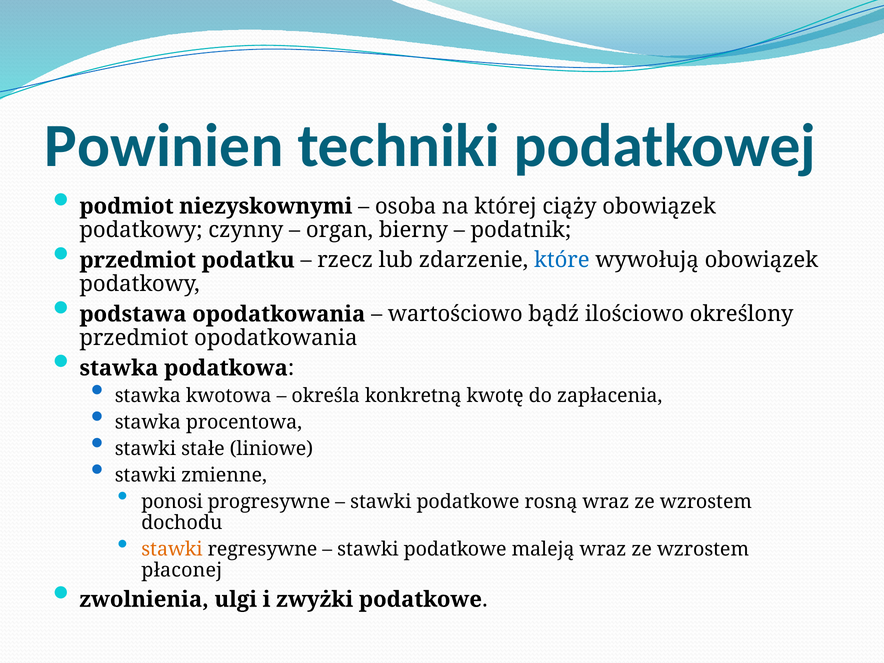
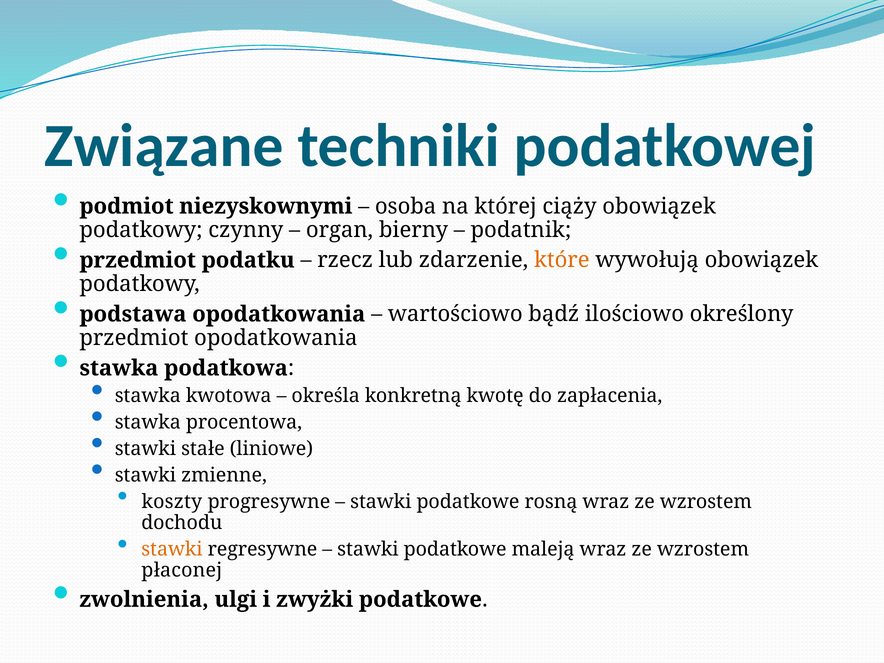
Powinien: Powinien -> Związane
które colour: blue -> orange
ponosi: ponosi -> koszty
